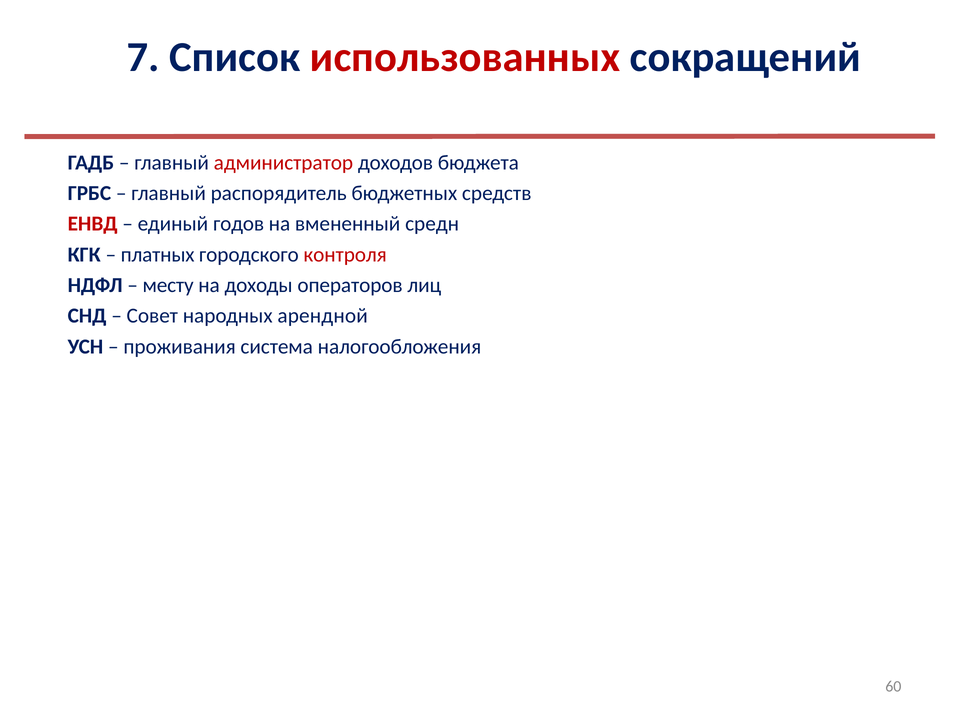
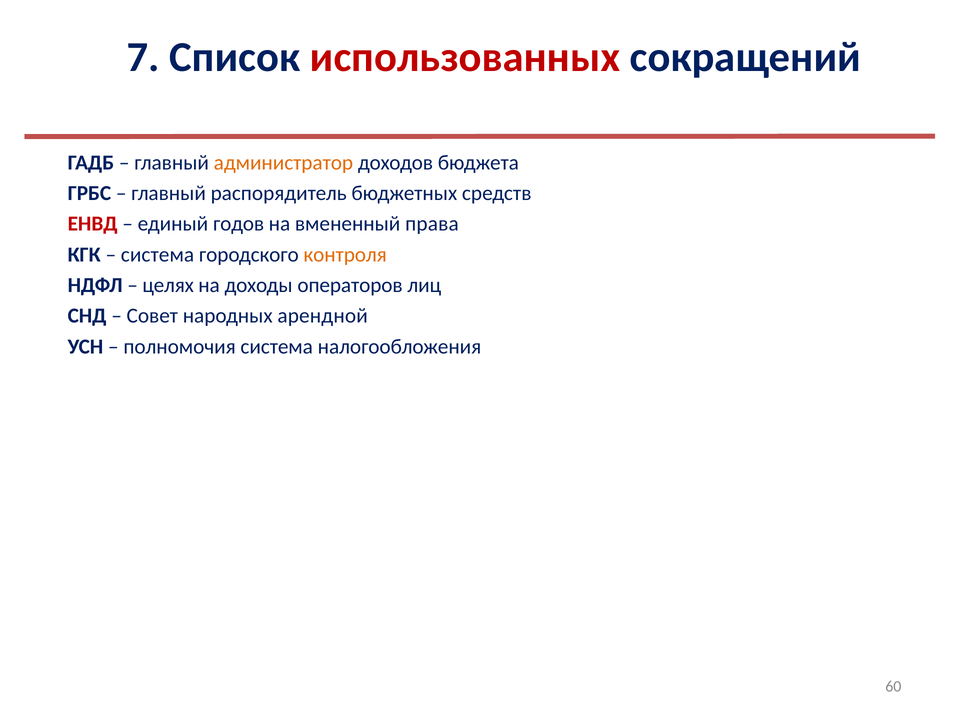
администратор colour: red -> orange
средн: средн -> права
платных at (158, 255): платных -> система
контроля colour: red -> orange
месту: месту -> целях
проживания: проживания -> полномочия
